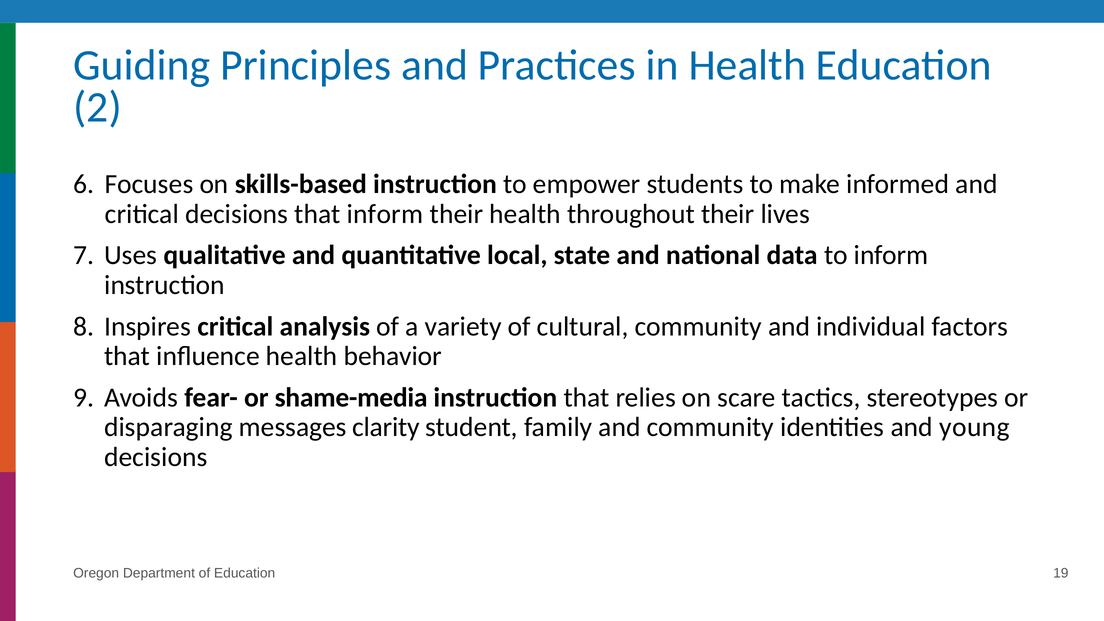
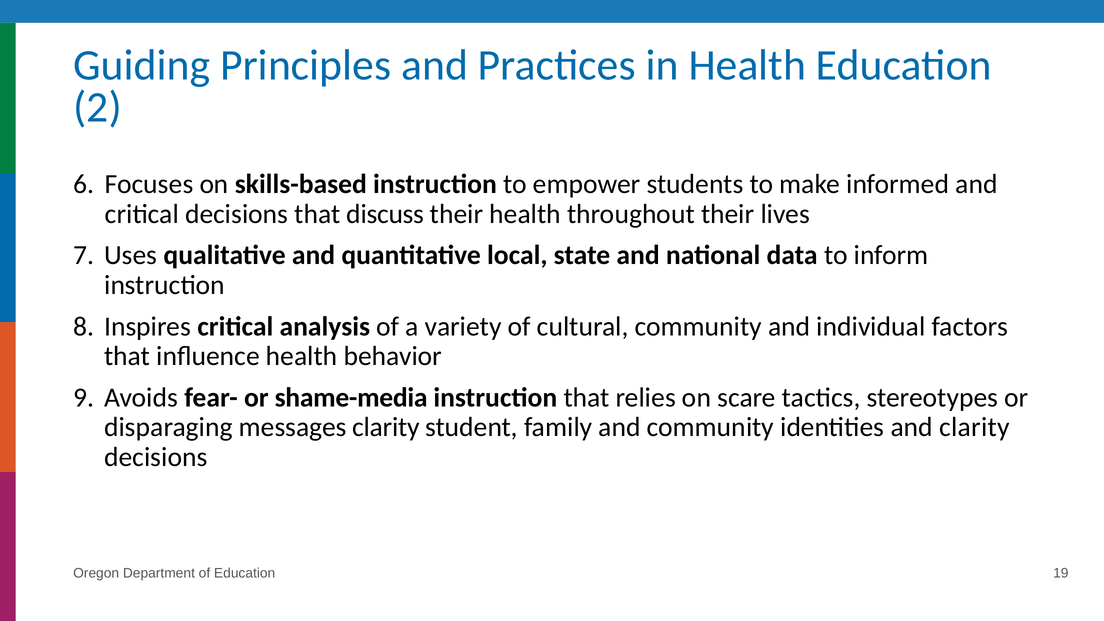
that inform: inform -> discuss
and young: young -> clarity
